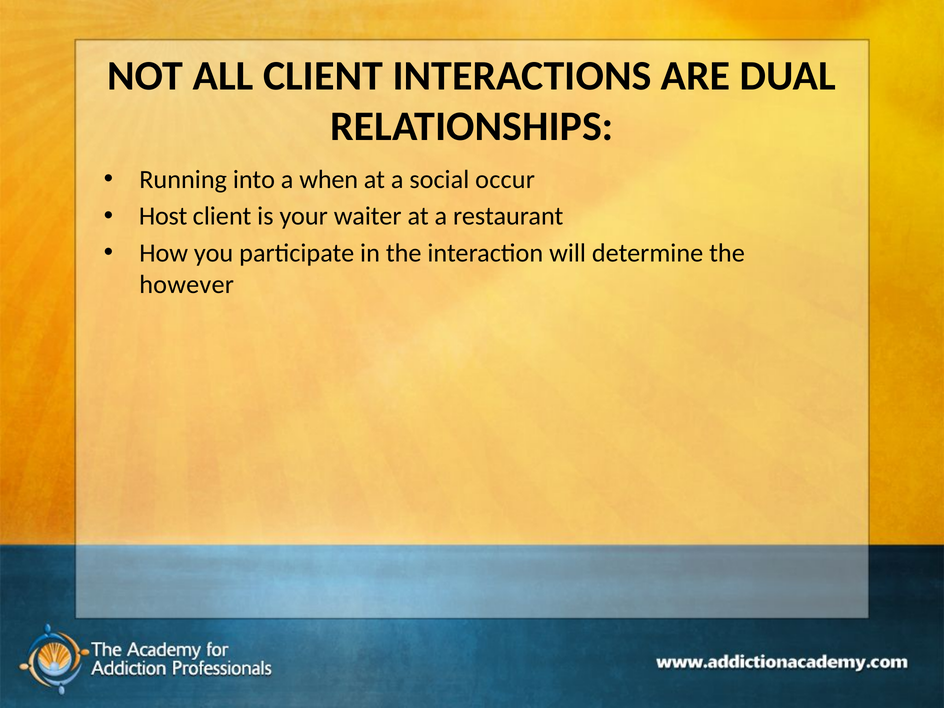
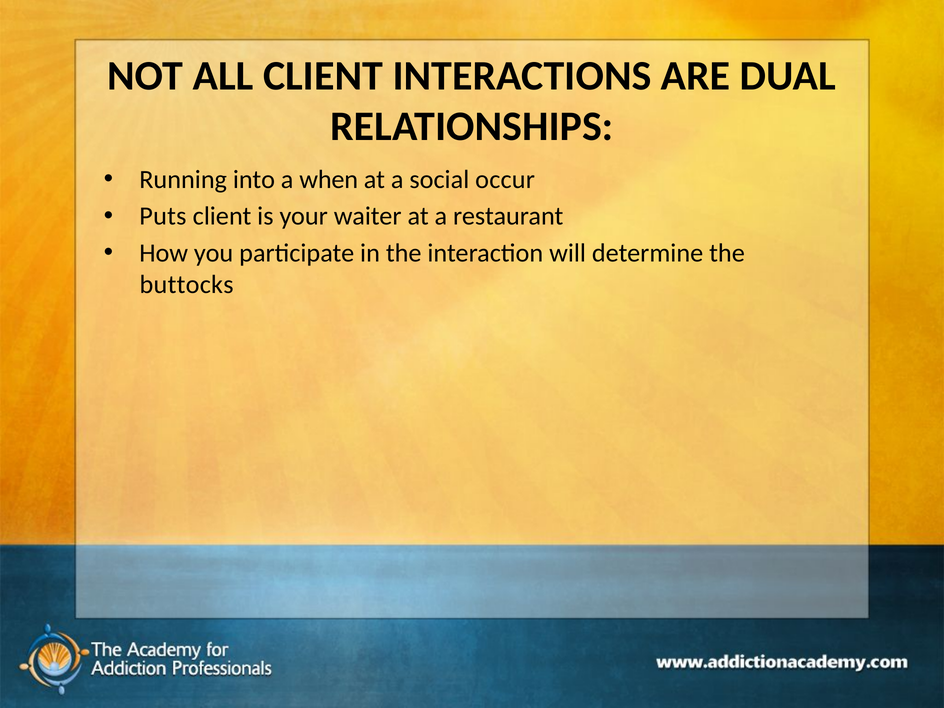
Host: Host -> Puts
however: however -> buttocks
